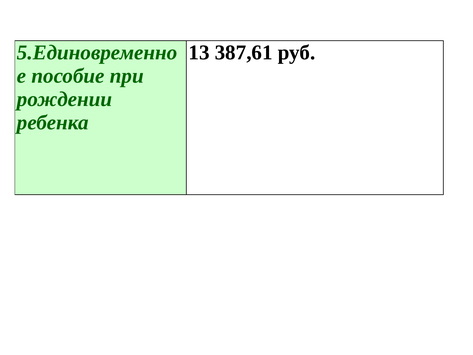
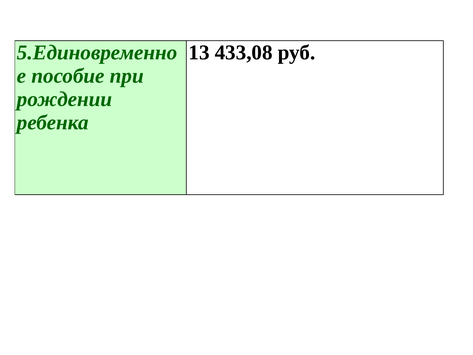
387,61: 387,61 -> 433,08
